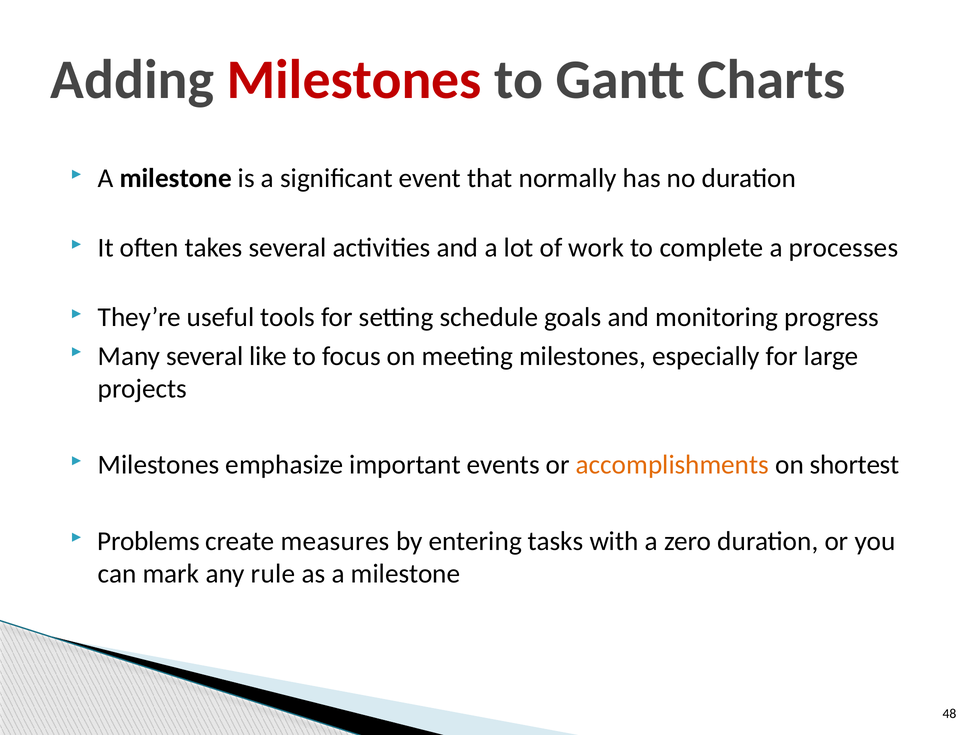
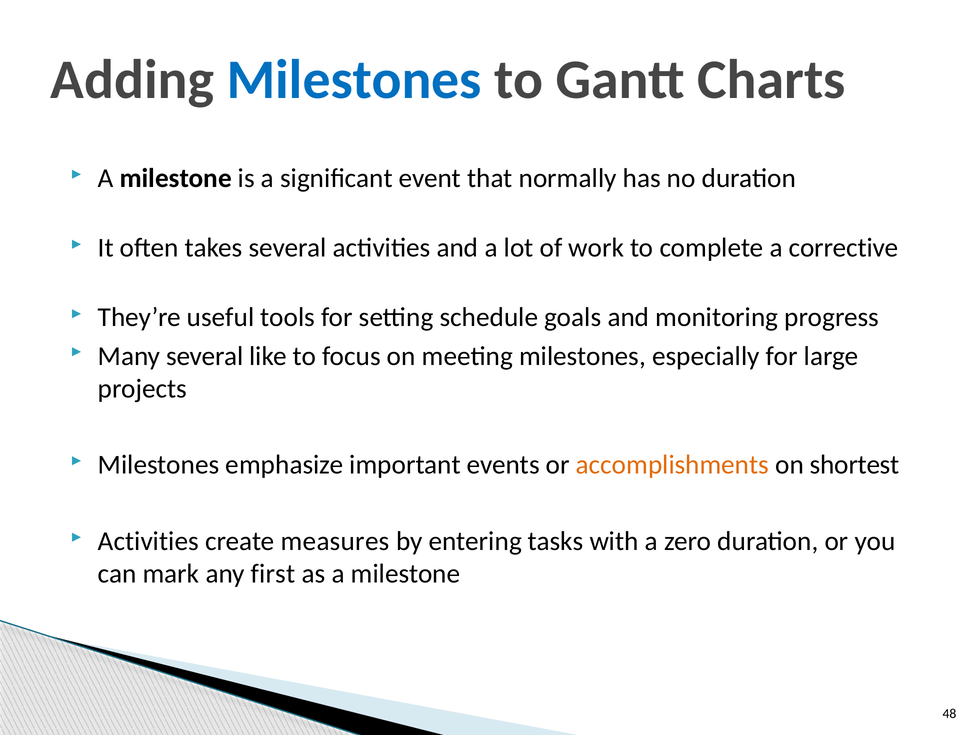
Milestones at (354, 80) colour: red -> blue
processes: processes -> corrective
Problems at (149, 541): Problems -> Activities
rule: rule -> first
